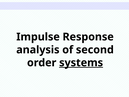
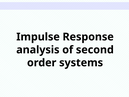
systems underline: present -> none
